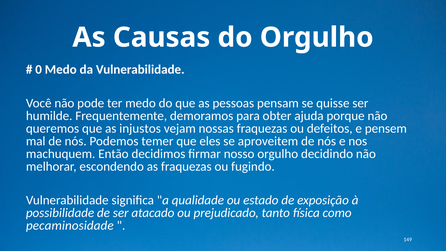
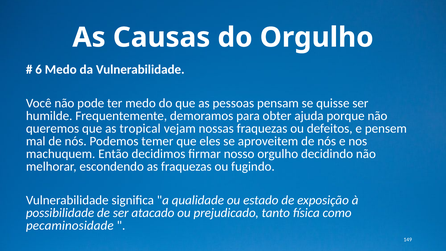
0: 0 -> 6
injustos: injustos -> tropical
